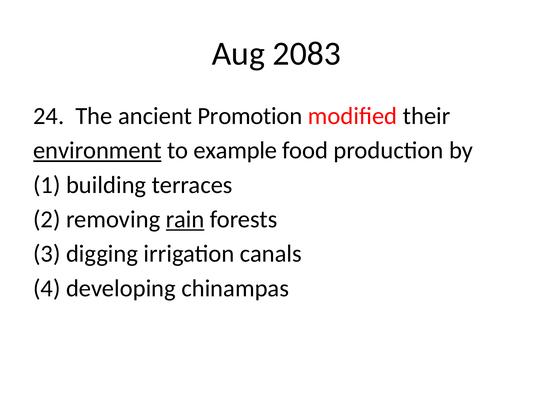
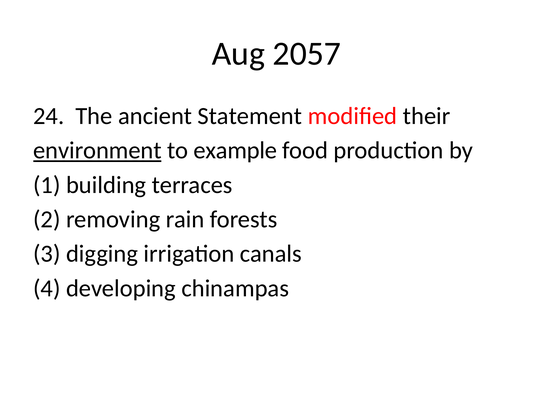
2083: 2083 -> 2057
Promotion: Promotion -> Statement
rain underline: present -> none
